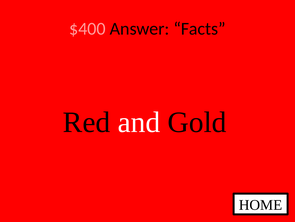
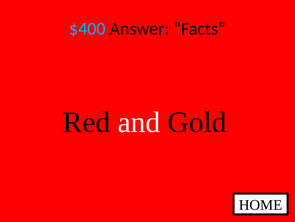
$400 colour: pink -> light blue
